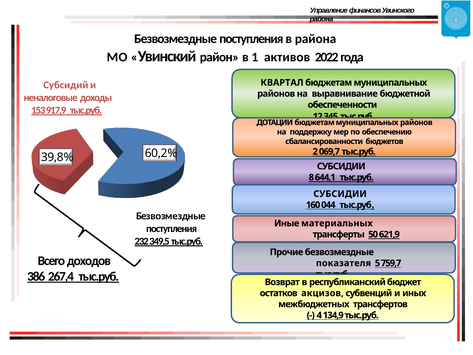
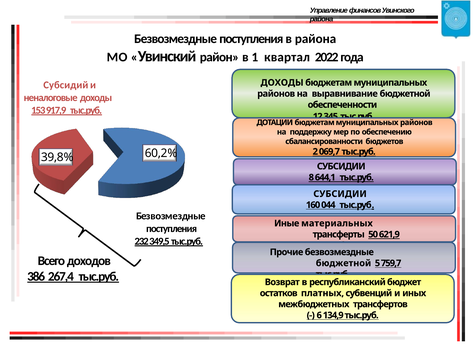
активов: активов -> квартал
КВАРТАЛ at (282, 83): КВАРТАЛ -> ДОХОДЫ
показателя at (343, 263): показателя -> бюджетной
акцизов: акцизов -> платных
4: 4 -> 6
